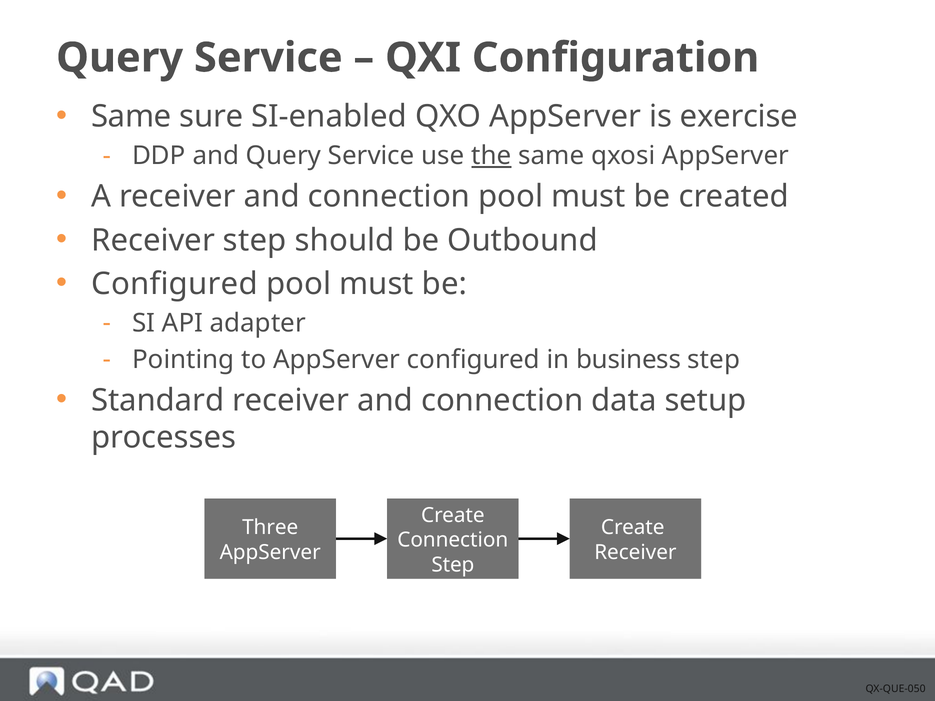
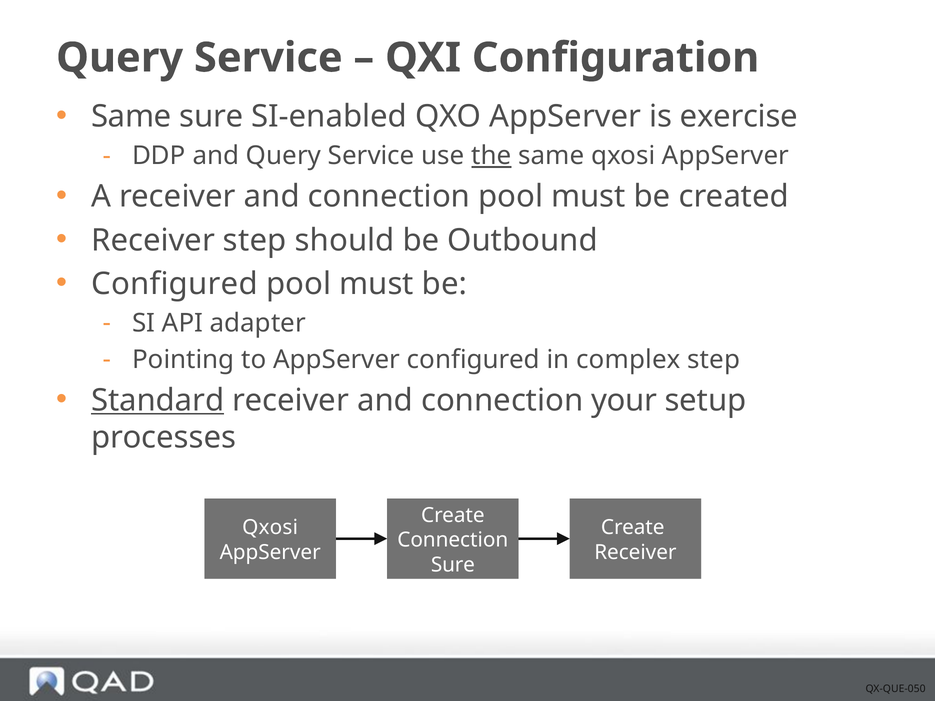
business: business -> complex
Standard underline: none -> present
data: data -> your
Three at (270, 528): Three -> Qxosi
Step at (453, 565): Step -> Sure
